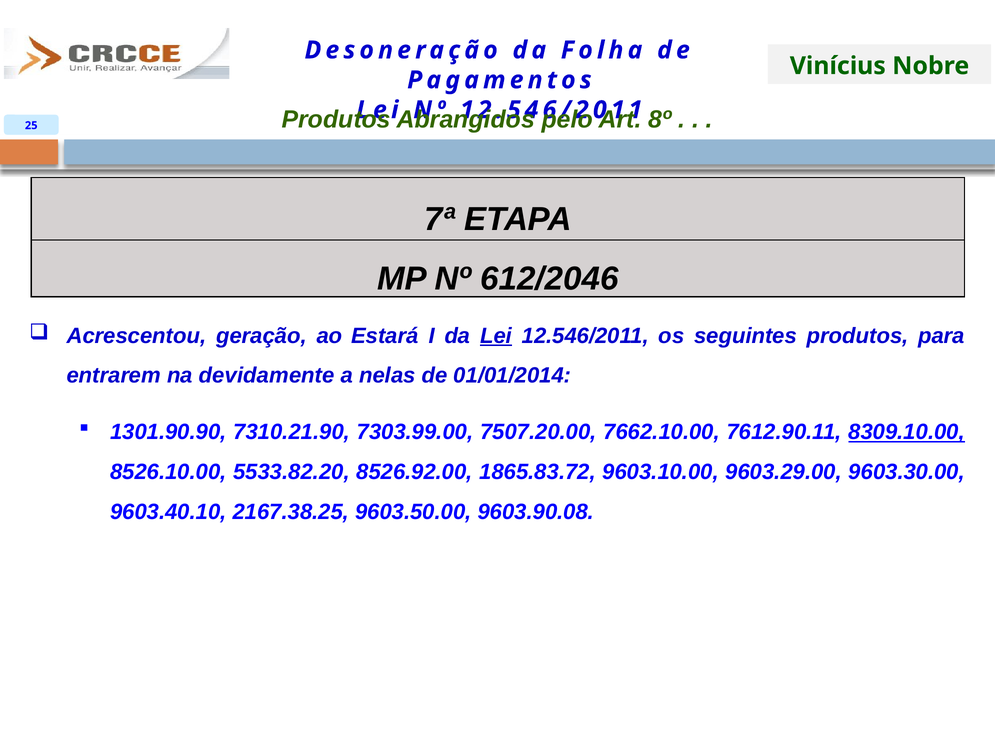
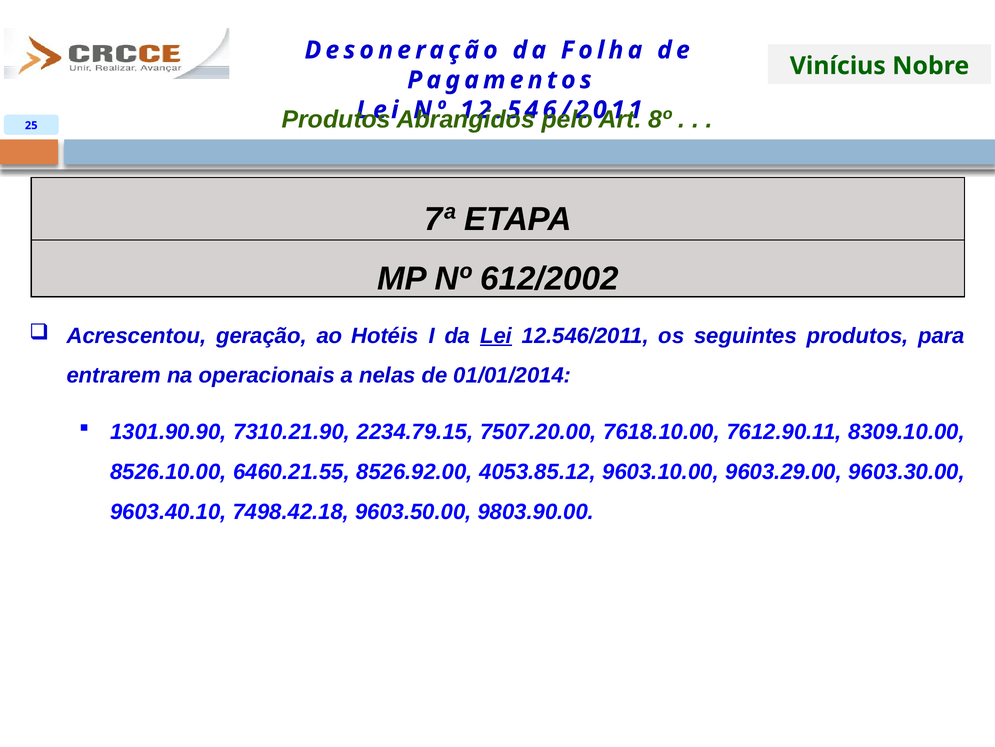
612/2046: 612/2046 -> 612/2002
Estará: Estará -> Hotéis
devidamente: devidamente -> operacionais
7303.99.00: 7303.99.00 -> 2234.79.15
7662.10.00: 7662.10.00 -> 7618.10.00
8309.10.00 underline: present -> none
5533.82.20: 5533.82.20 -> 6460.21.55
1865.83.72: 1865.83.72 -> 4053.85.12
2167.38.25: 2167.38.25 -> 7498.42.18
9603.90.08: 9603.90.08 -> 9803.90.00
